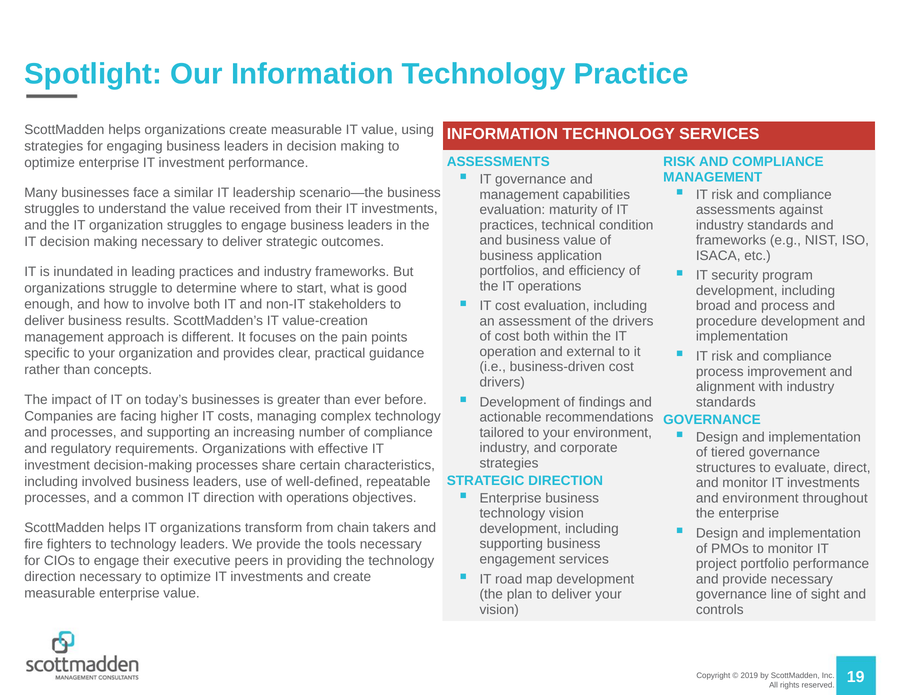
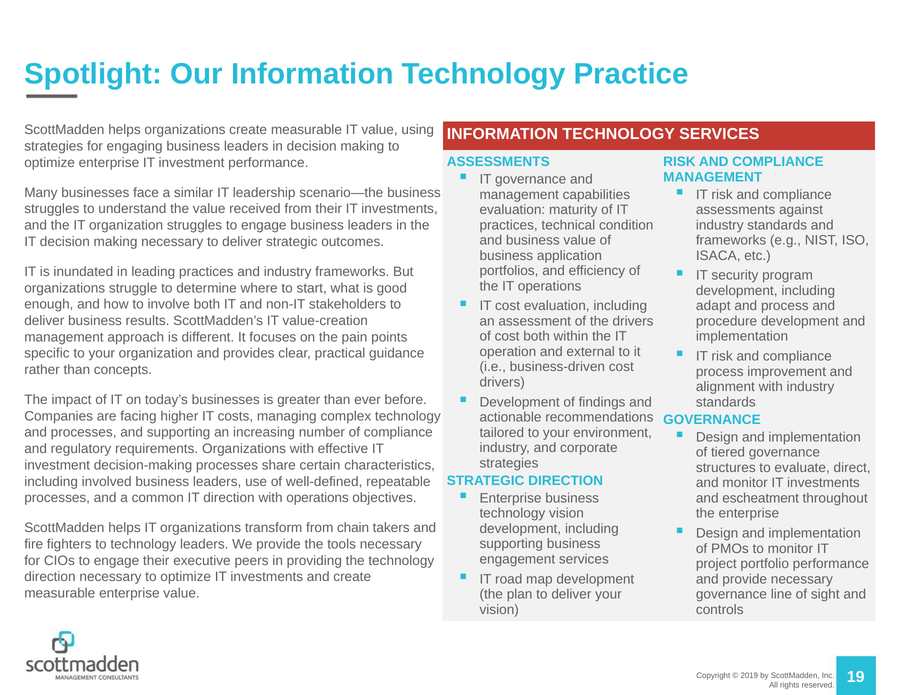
broad: broad -> adapt
and environment: environment -> escheatment
